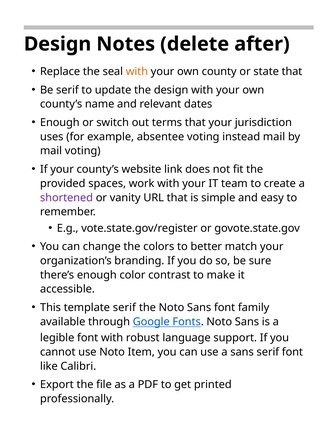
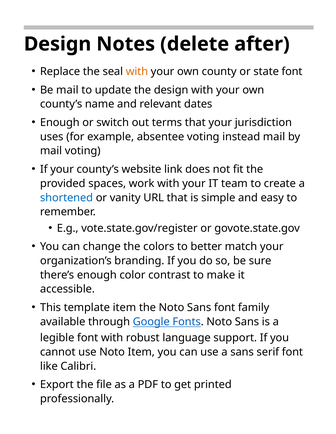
state that: that -> font
Be serif: serif -> mail
shortened colour: purple -> blue
template serif: serif -> item
